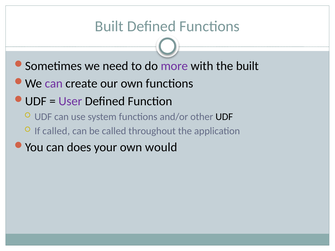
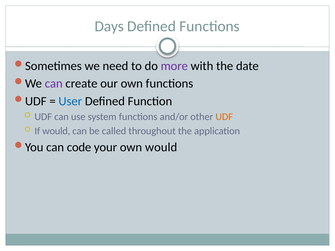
Built at (109, 26): Built -> Days
the built: built -> date
User colour: purple -> blue
UDF at (224, 117) colour: black -> orange
If called: called -> would
does: does -> code
